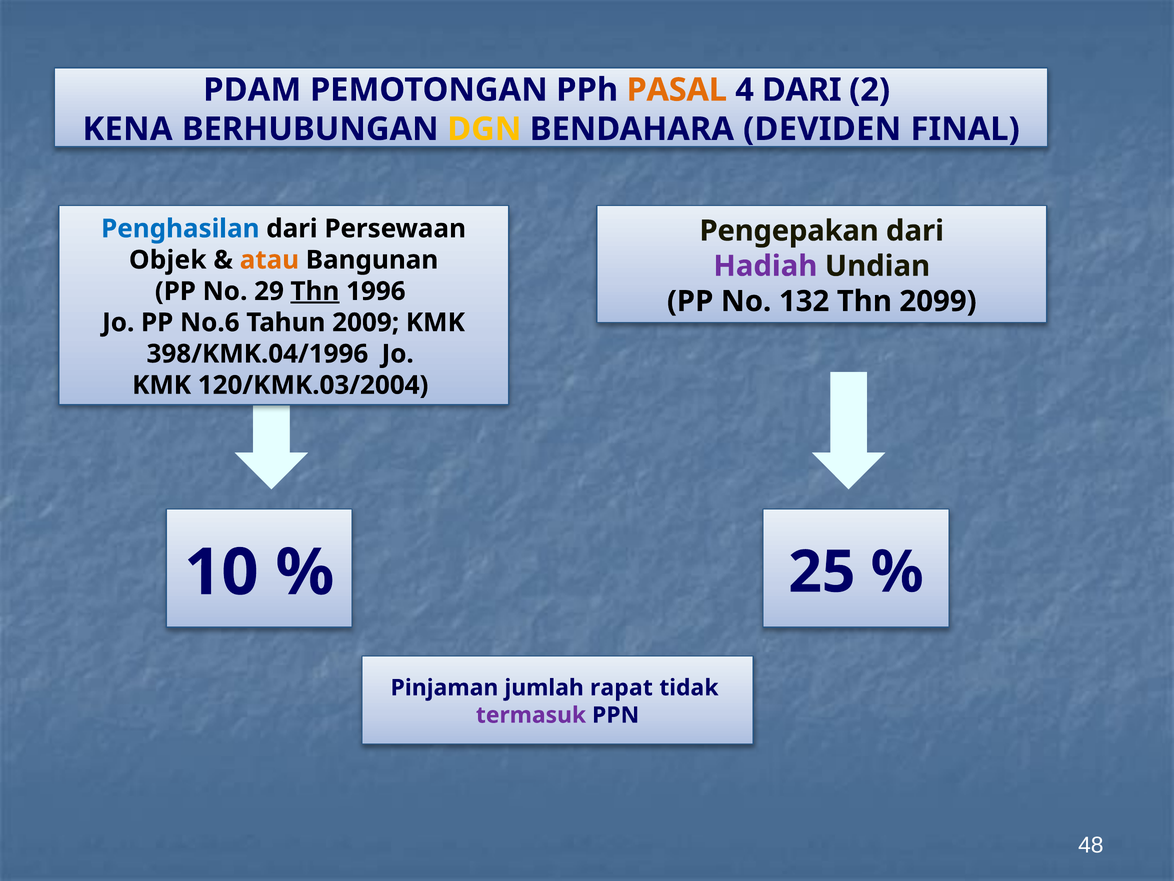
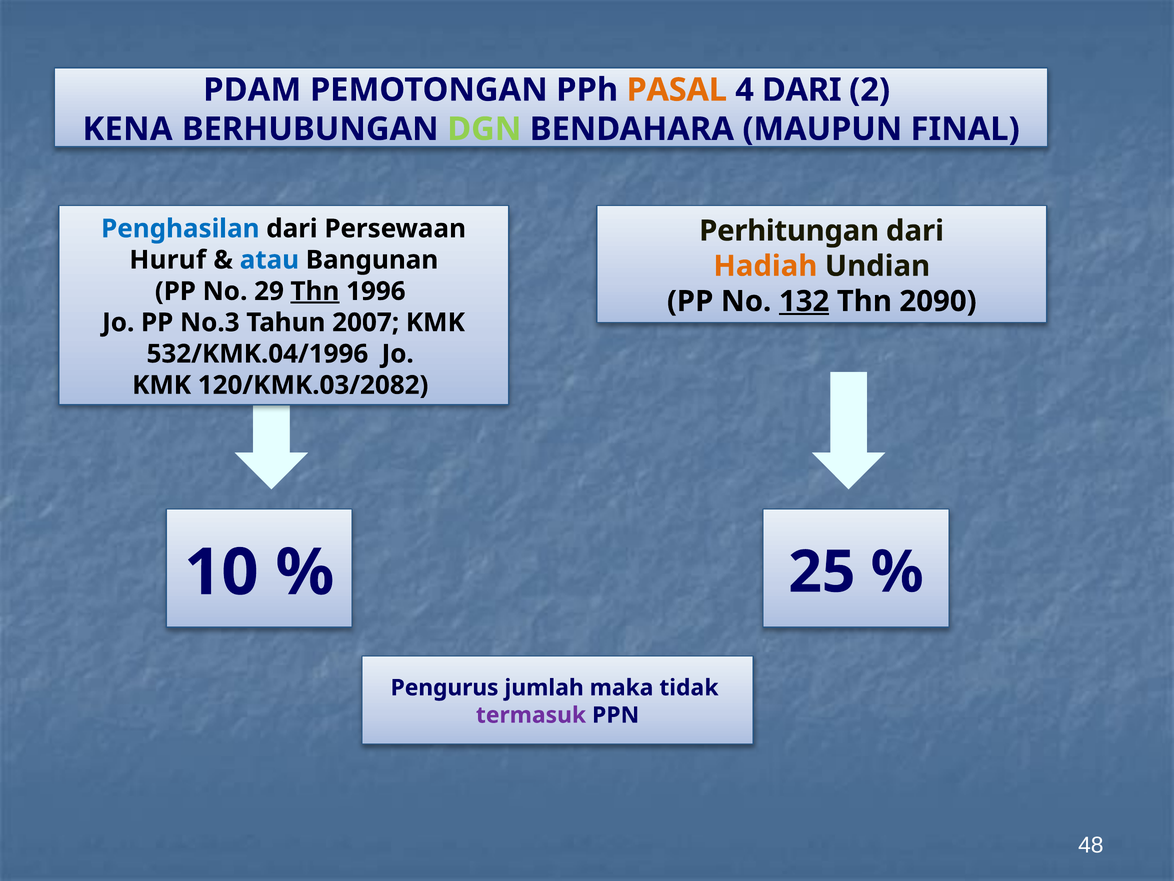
DGN colour: yellow -> light green
DEVIDEN: DEVIDEN -> MAUPUN
Pengepakan: Pengepakan -> Perhitungan
Objek: Objek -> Huruf
atau colour: orange -> blue
Hadiah colour: purple -> orange
132 underline: none -> present
2099: 2099 -> 2090
No.6: No.6 -> No.3
2009: 2009 -> 2007
398/KMK.04/1996: 398/KMK.04/1996 -> 532/KMK.04/1996
120/KMK.03/2004: 120/KMK.03/2004 -> 120/KMK.03/2082
Pinjaman: Pinjaman -> Pengurus
rapat: rapat -> maka
